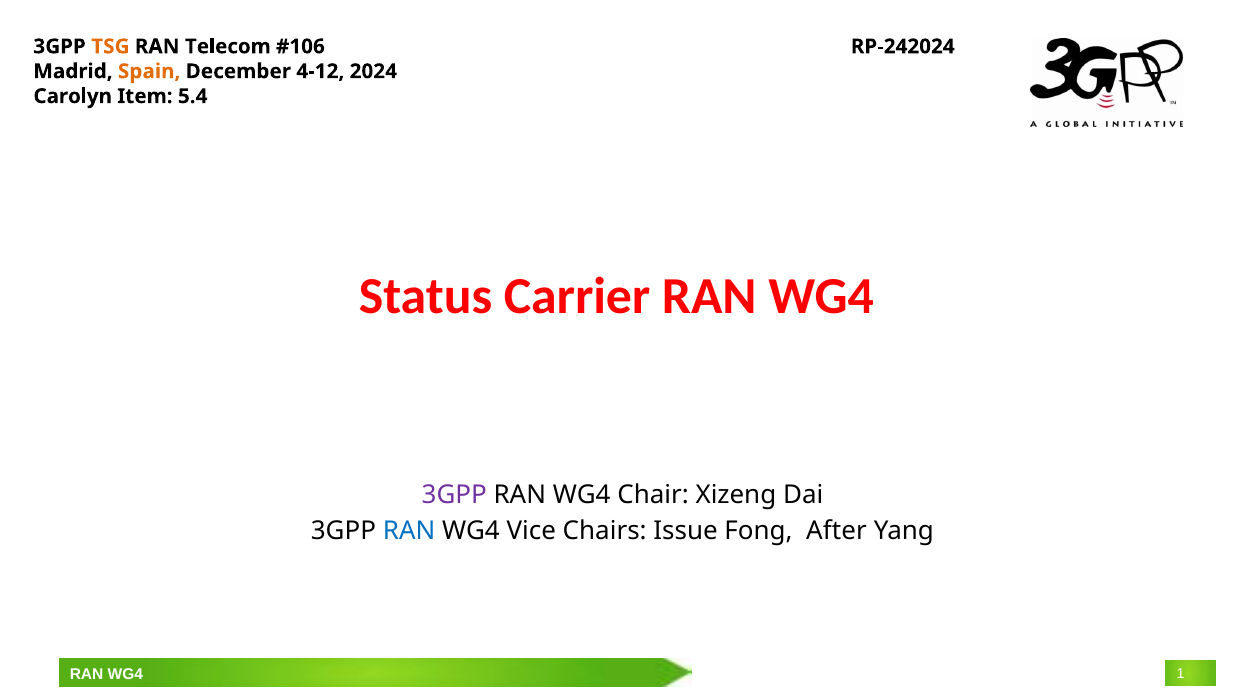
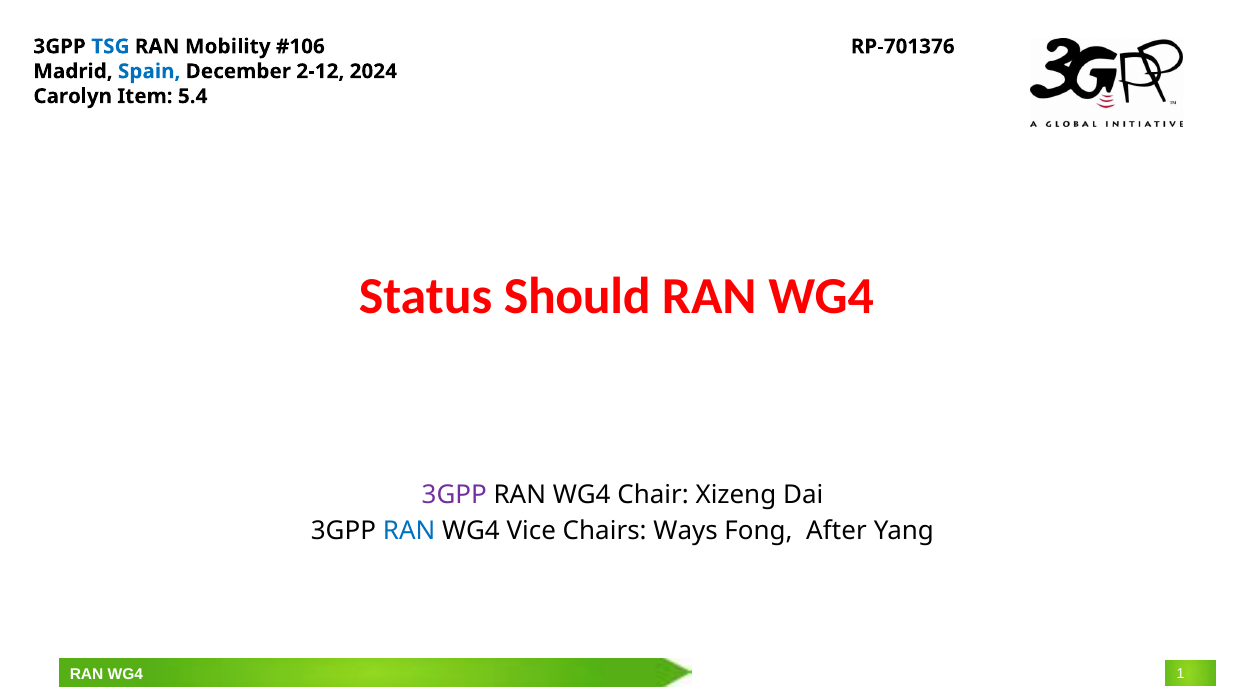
TSG colour: orange -> blue
Telecom: Telecom -> Mobility
RP-242024: RP-242024 -> RP-701376
Spain colour: orange -> blue
4-12: 4-12 -> 2-12
Carrier: Carrier -> Should
Issue: Issue -> Ways
